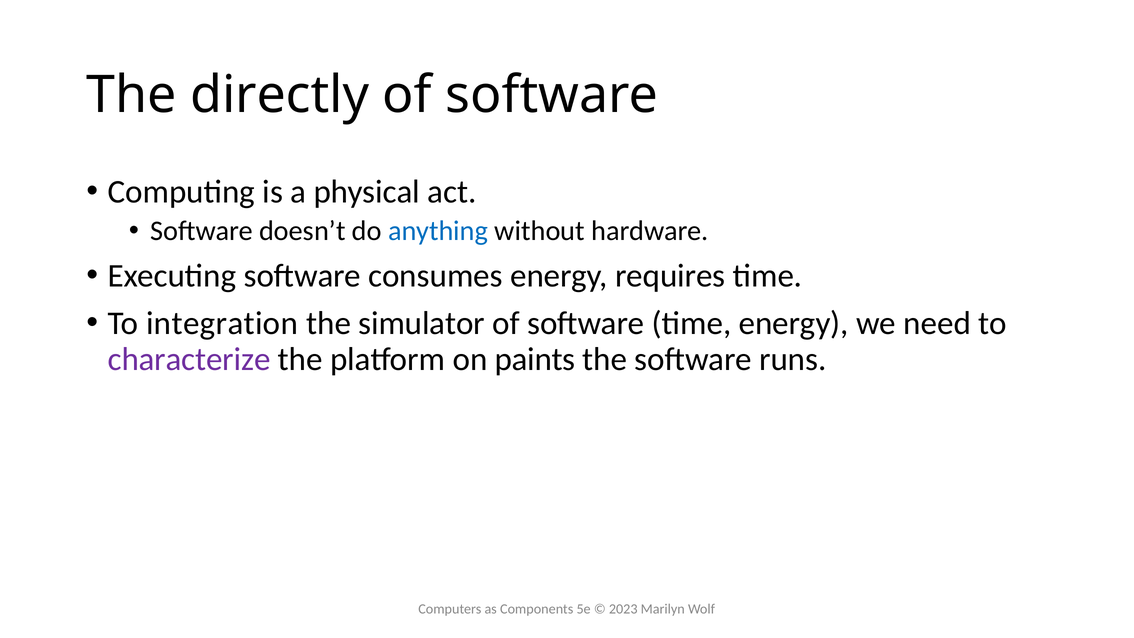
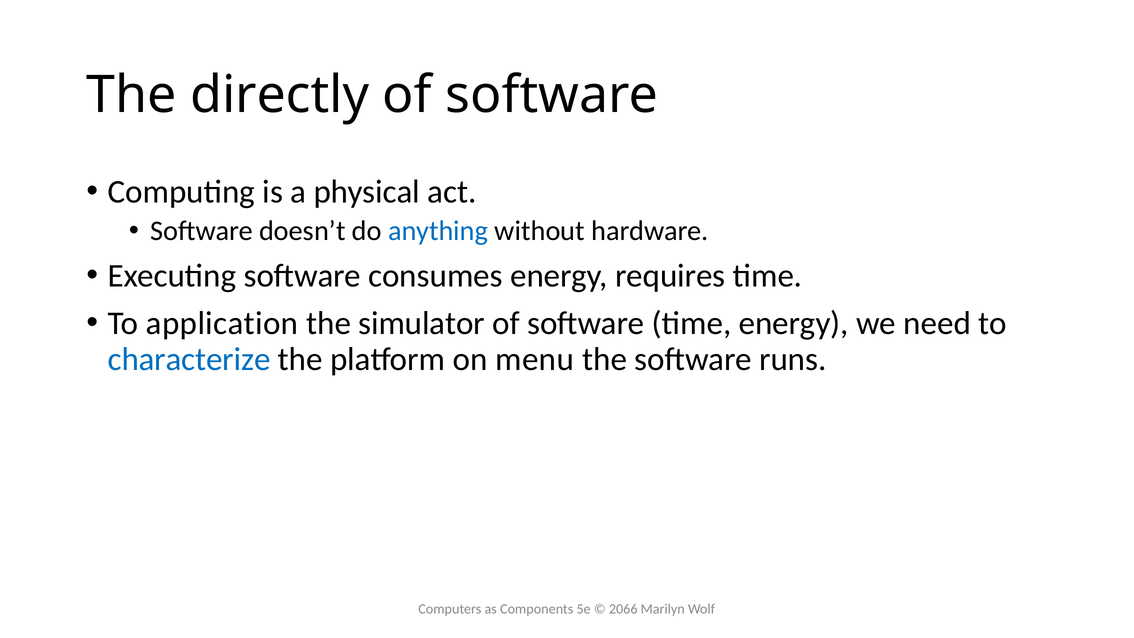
integration: integration -> application
characterize colour: purple -> blue
paints: paints -> menu
2023: 2023 -> 2066
